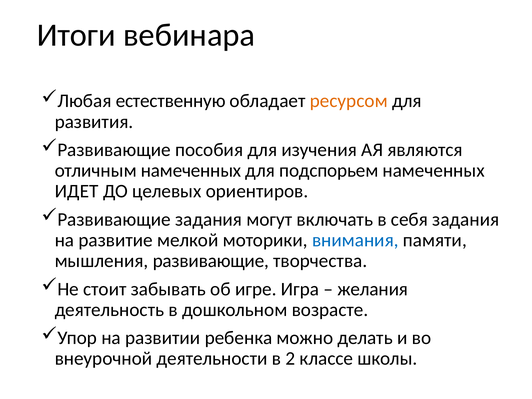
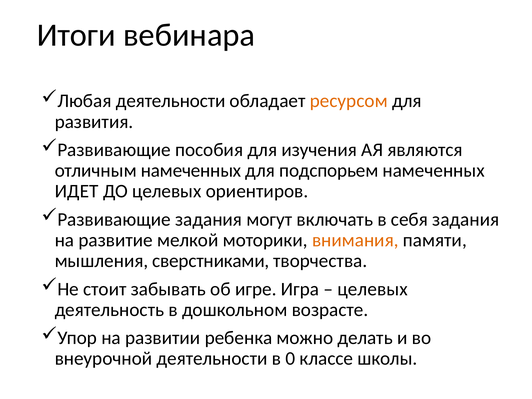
Любая естественную: естественную -> деятельности
внимания colour: blue -> orange
мышления развивающие: развивающие -> сверстниками
желания at (373, 289): желания -> целевых
2: 2 -> 0
